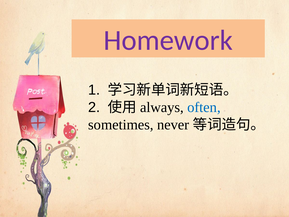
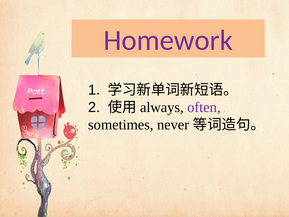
often colour: blue -> purple
